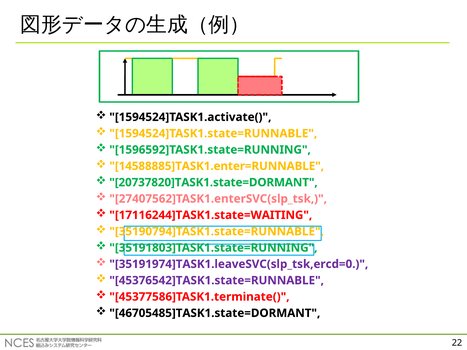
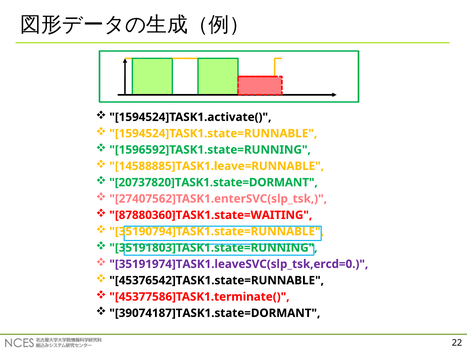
14588885]TASK1.enter=RUNNABLE: 14588885]TASK1.enter=RUNNABLE -> 14588885]TASK1.leave=RUNNABLE
17116244]TASK1.state=WAITING: 17116244]TASK1.state=WAITING -> 87880360]TASK1.state=WAITING
45376542]TASK1.state=RUNNABLE colour: purple -> black
46705485]TASK1.state=DORMANT: 46705485]TASK1.state=DORMANT -> 39074187]TASK1.state=DORMANT
